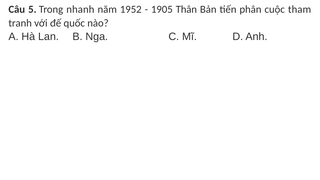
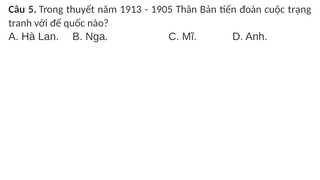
nhanh: nhanh -> thuyết
1952: 1952 -> 1913
phân: phân -> đoàn
tham: tham -> trạng
